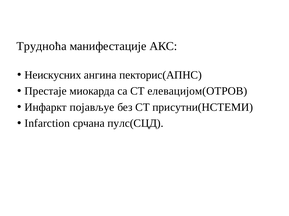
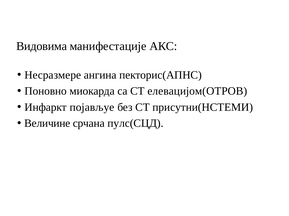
Трудноћа: Трудноћа -> Видовима
Неискусних: Неискусних -> Несразмере
Престаје: Престаје -> Поновно
Infarction: Infarction -> Величине
